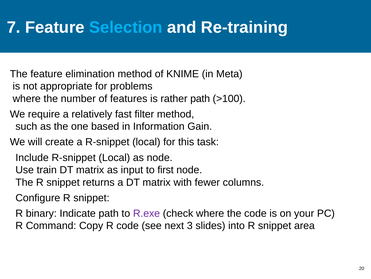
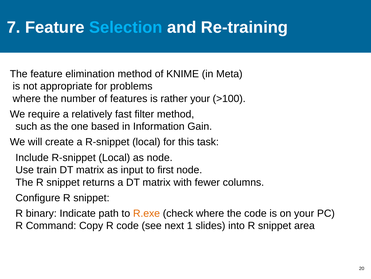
rather path: path -> your
R.exe colour: purple -> orange
3: 3 -> 1
